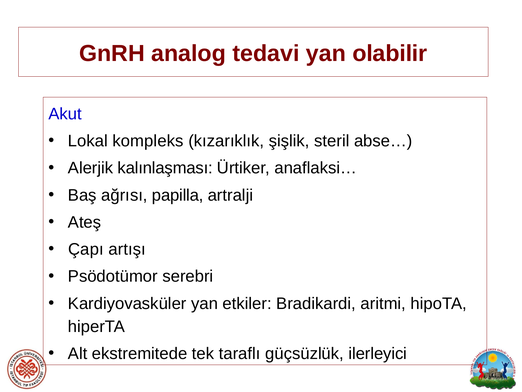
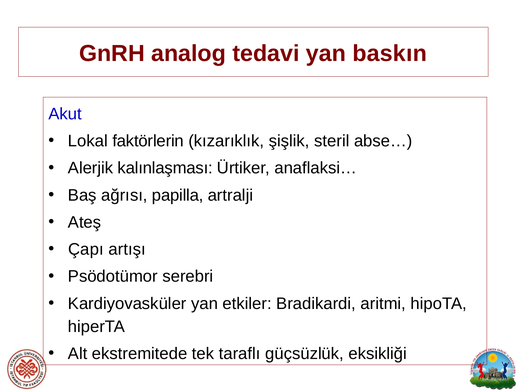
olabilir: olabilir -> baskın
kompleks: kompleks -> faktörlerin
ilerleyici: ilerleyici -> eksikliği
